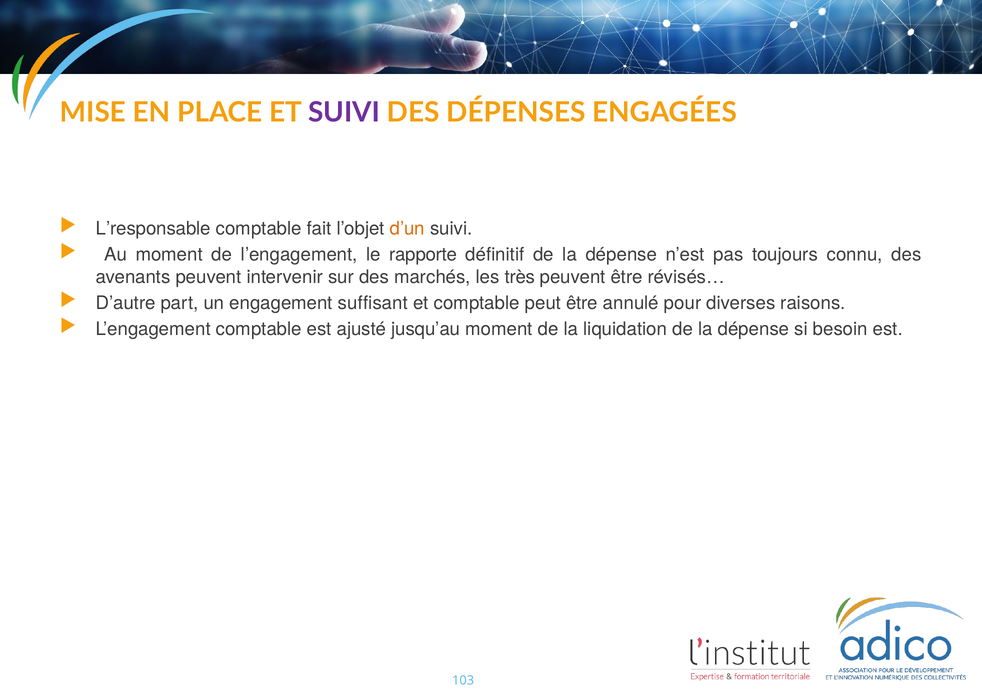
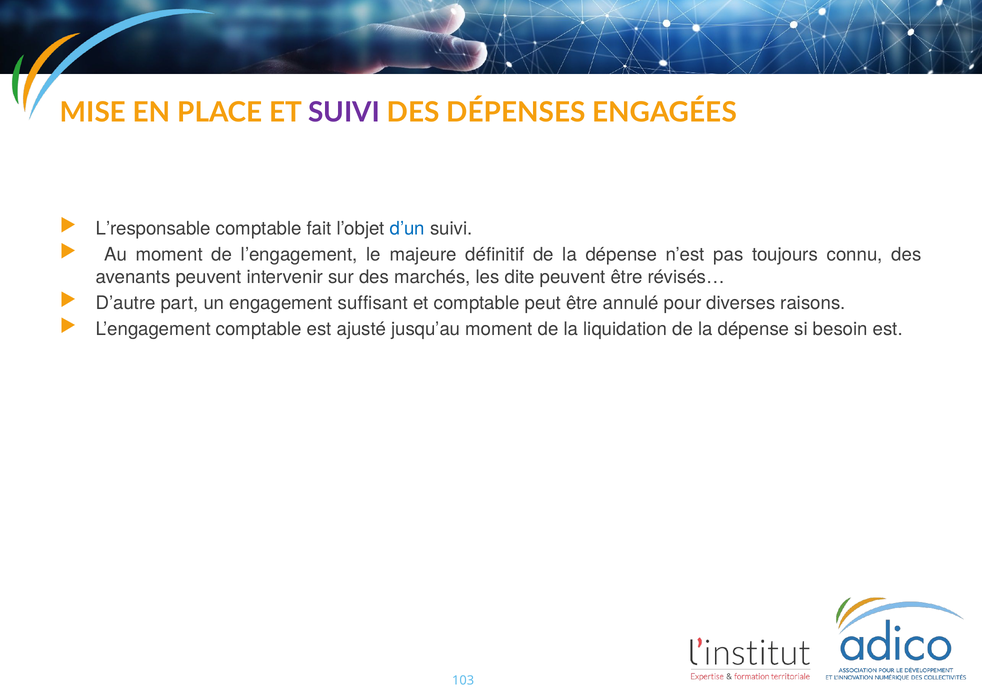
d’un colour: orange -> blue
rapporte: rapporte -> majeure
très: très -> dite
